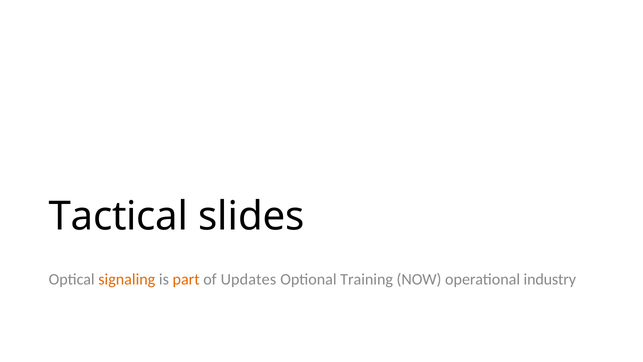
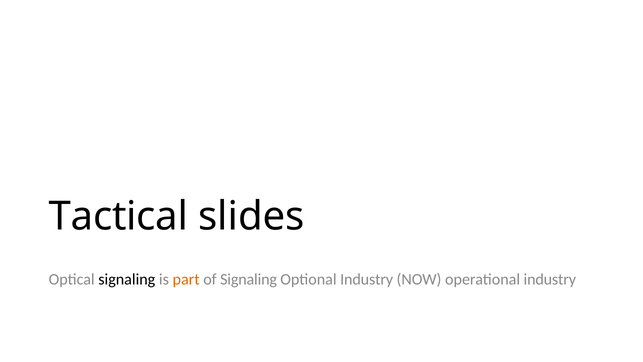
signaling at (127, 279) colour: orange -> black
of Updates: Updates -> Signaling
Optional Training: Training -> Industry
